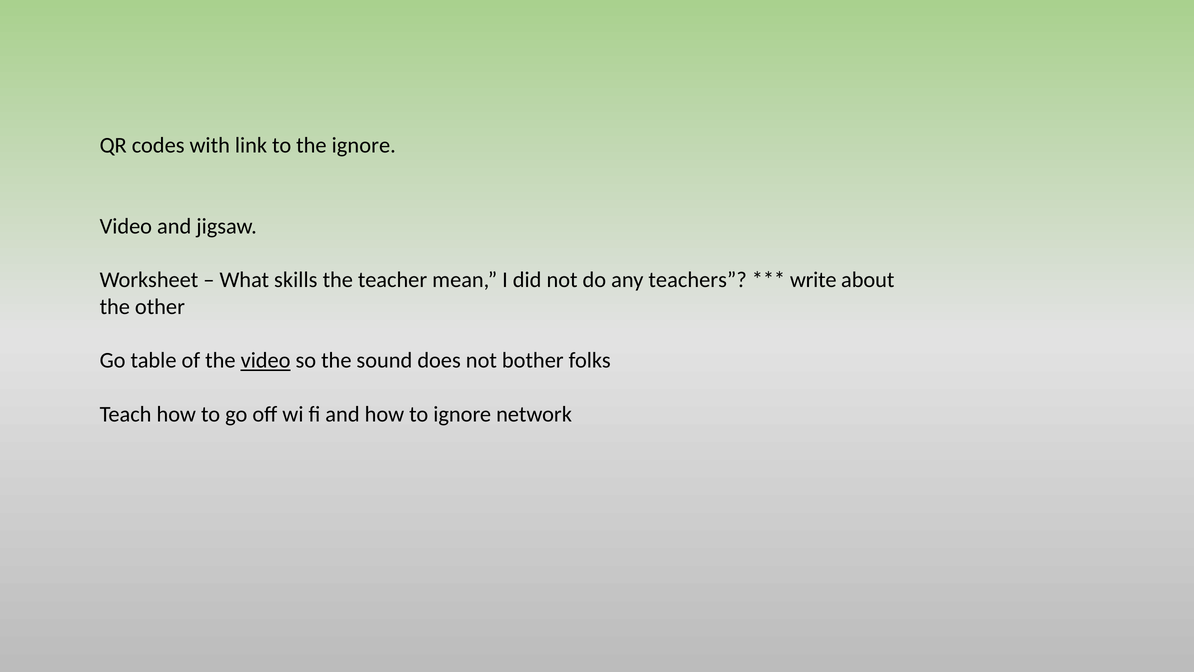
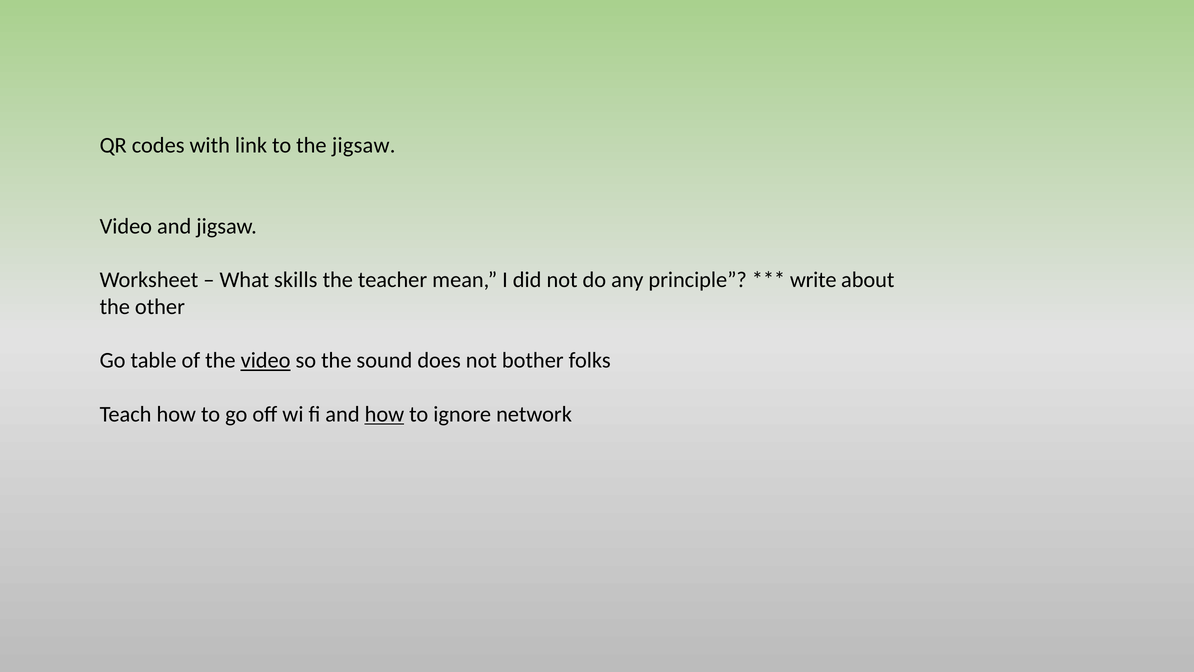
the ignore: ignore -> jigsaw
teachers: teachers -> principle
how at (384, 414) underline: none -> present
